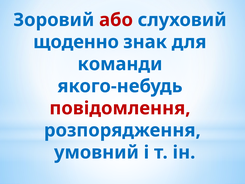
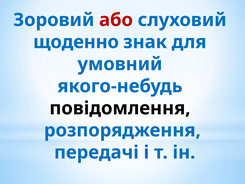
команди: команди -> умовний
повідомлення colour: red -> black
умовний: умовний -> передачі
